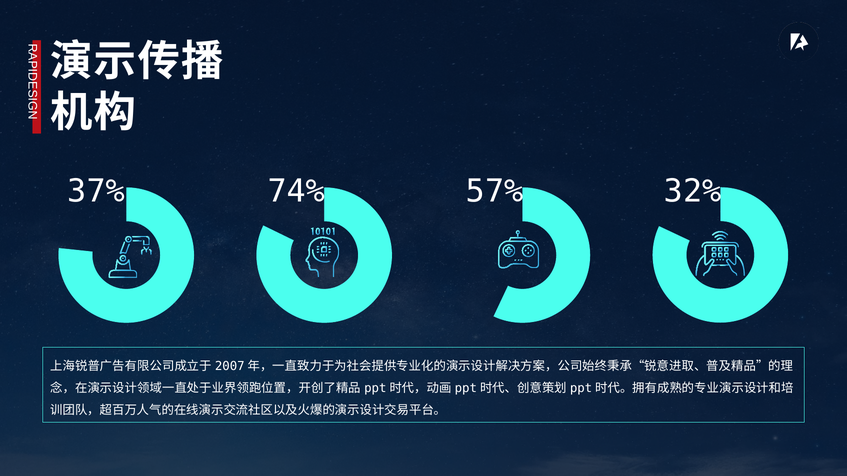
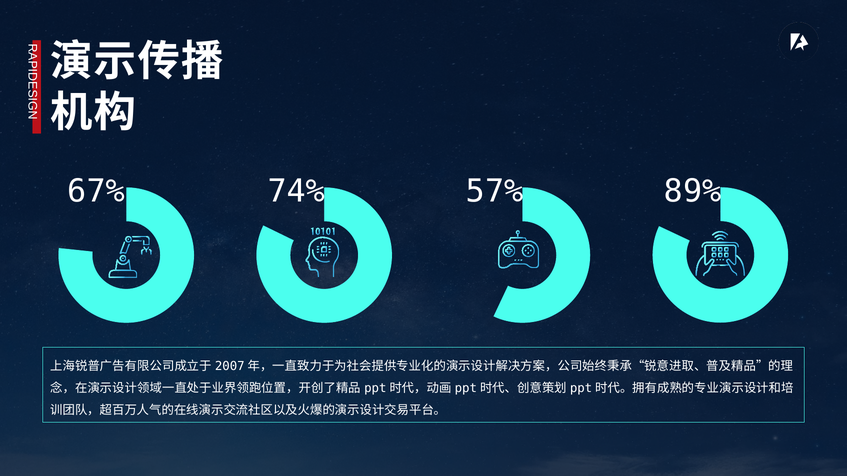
37%: 37% -> 67%
32%: 32% -> 89%
